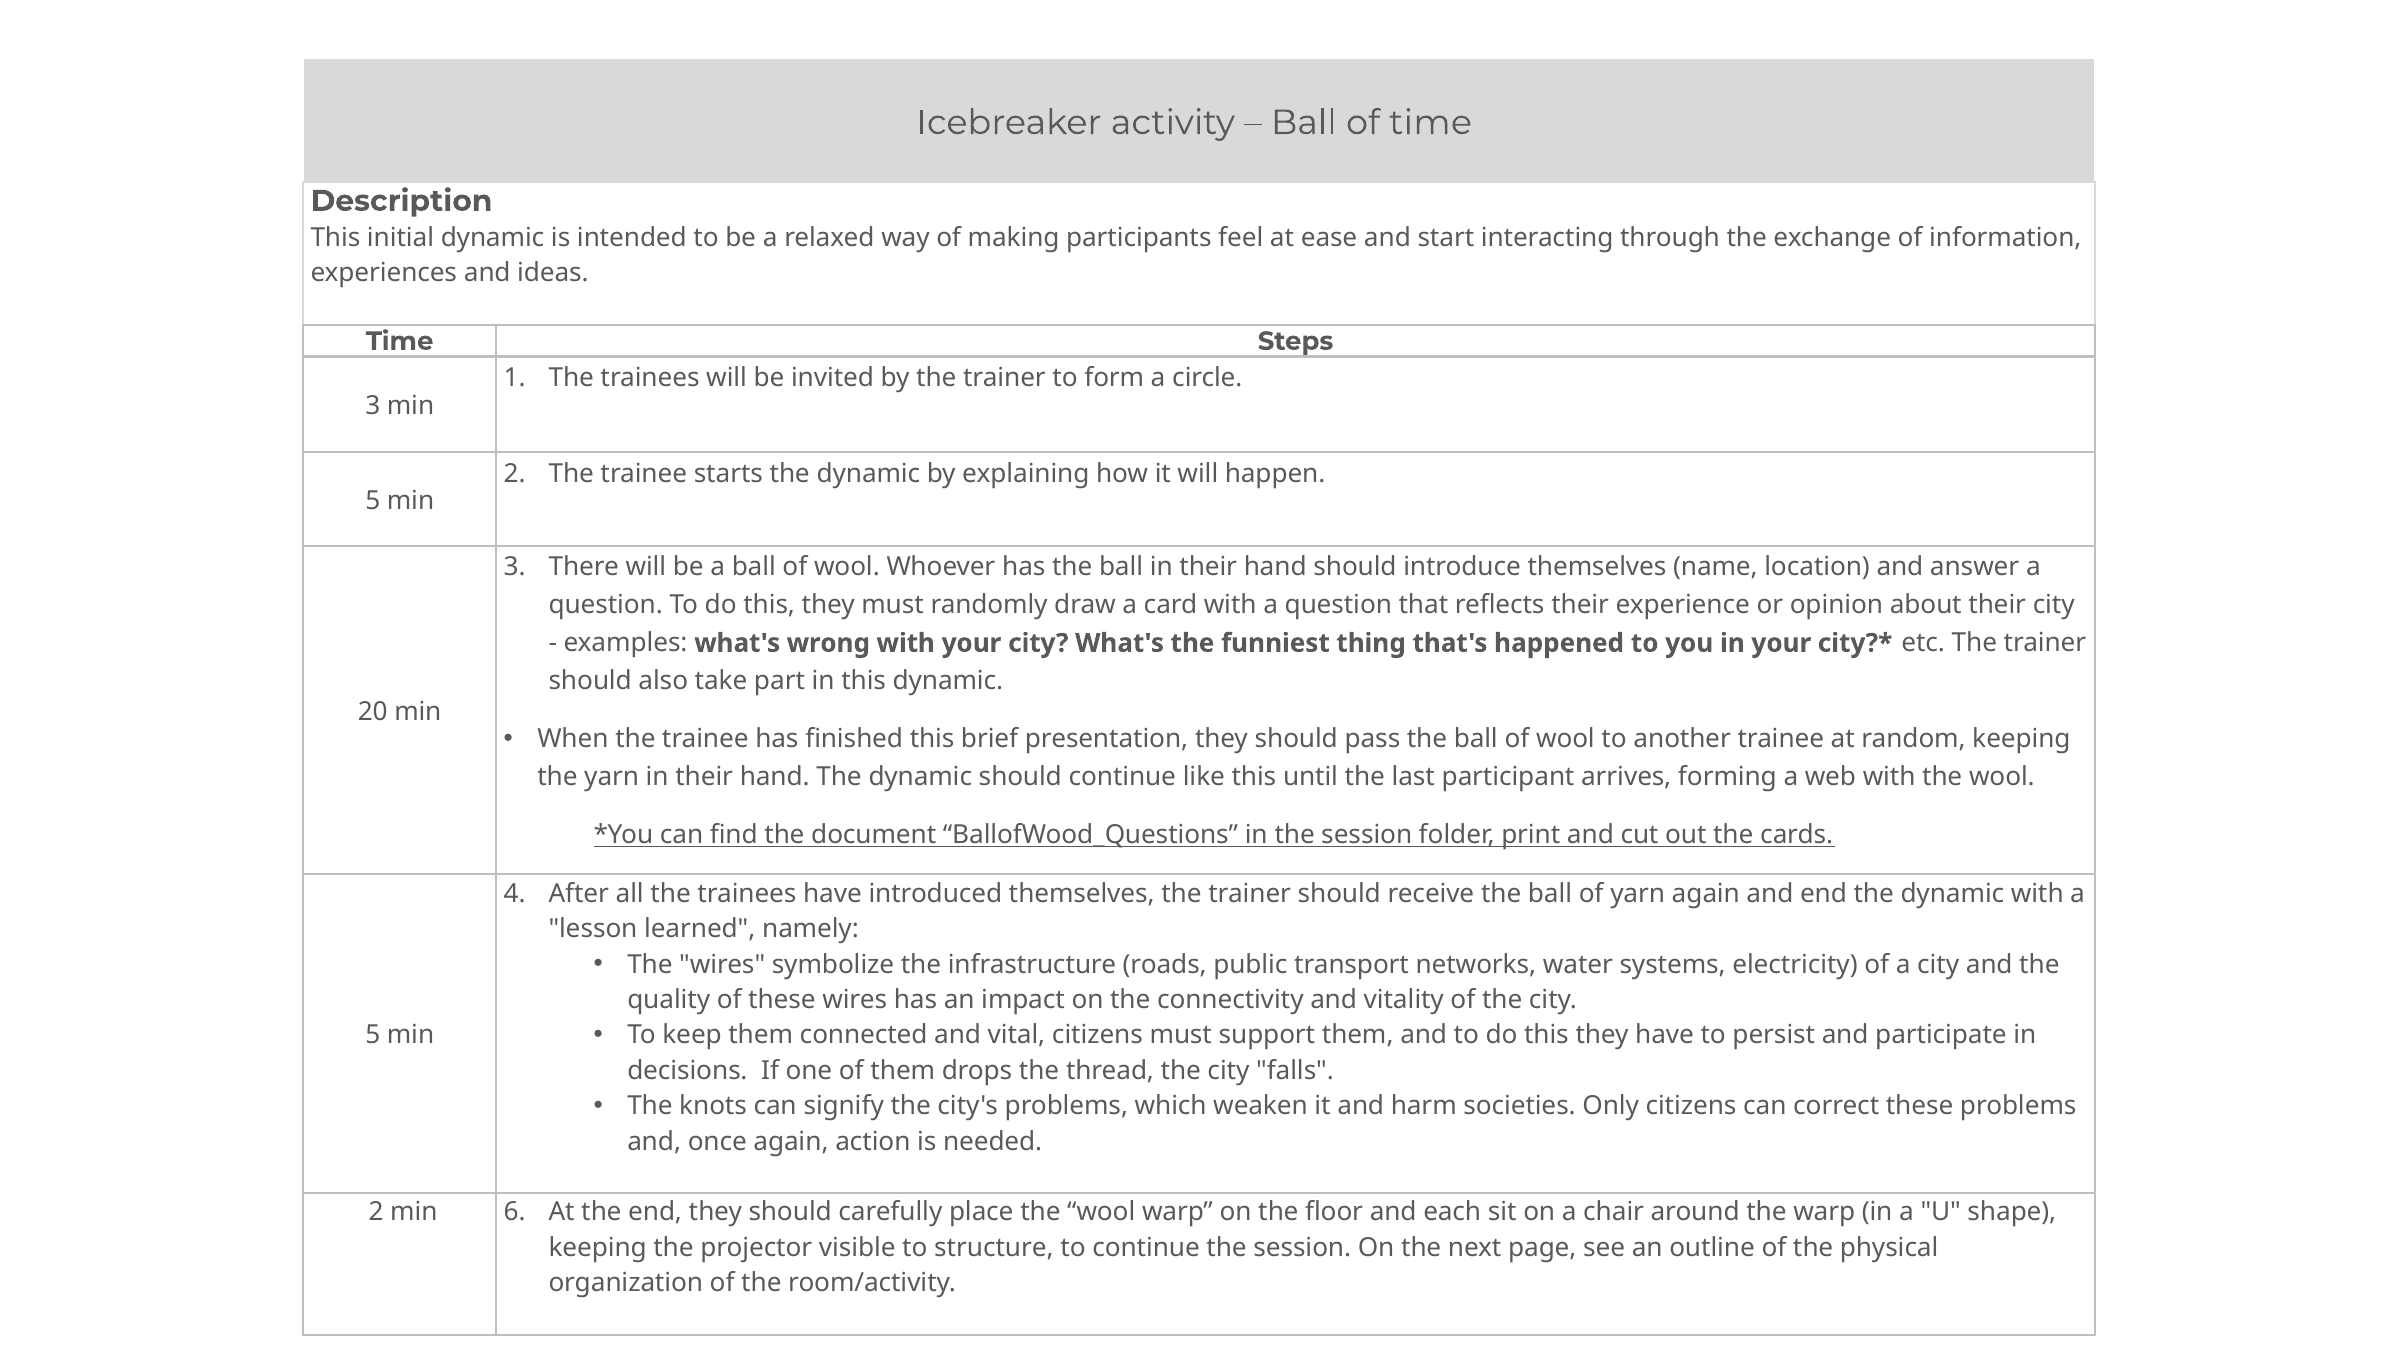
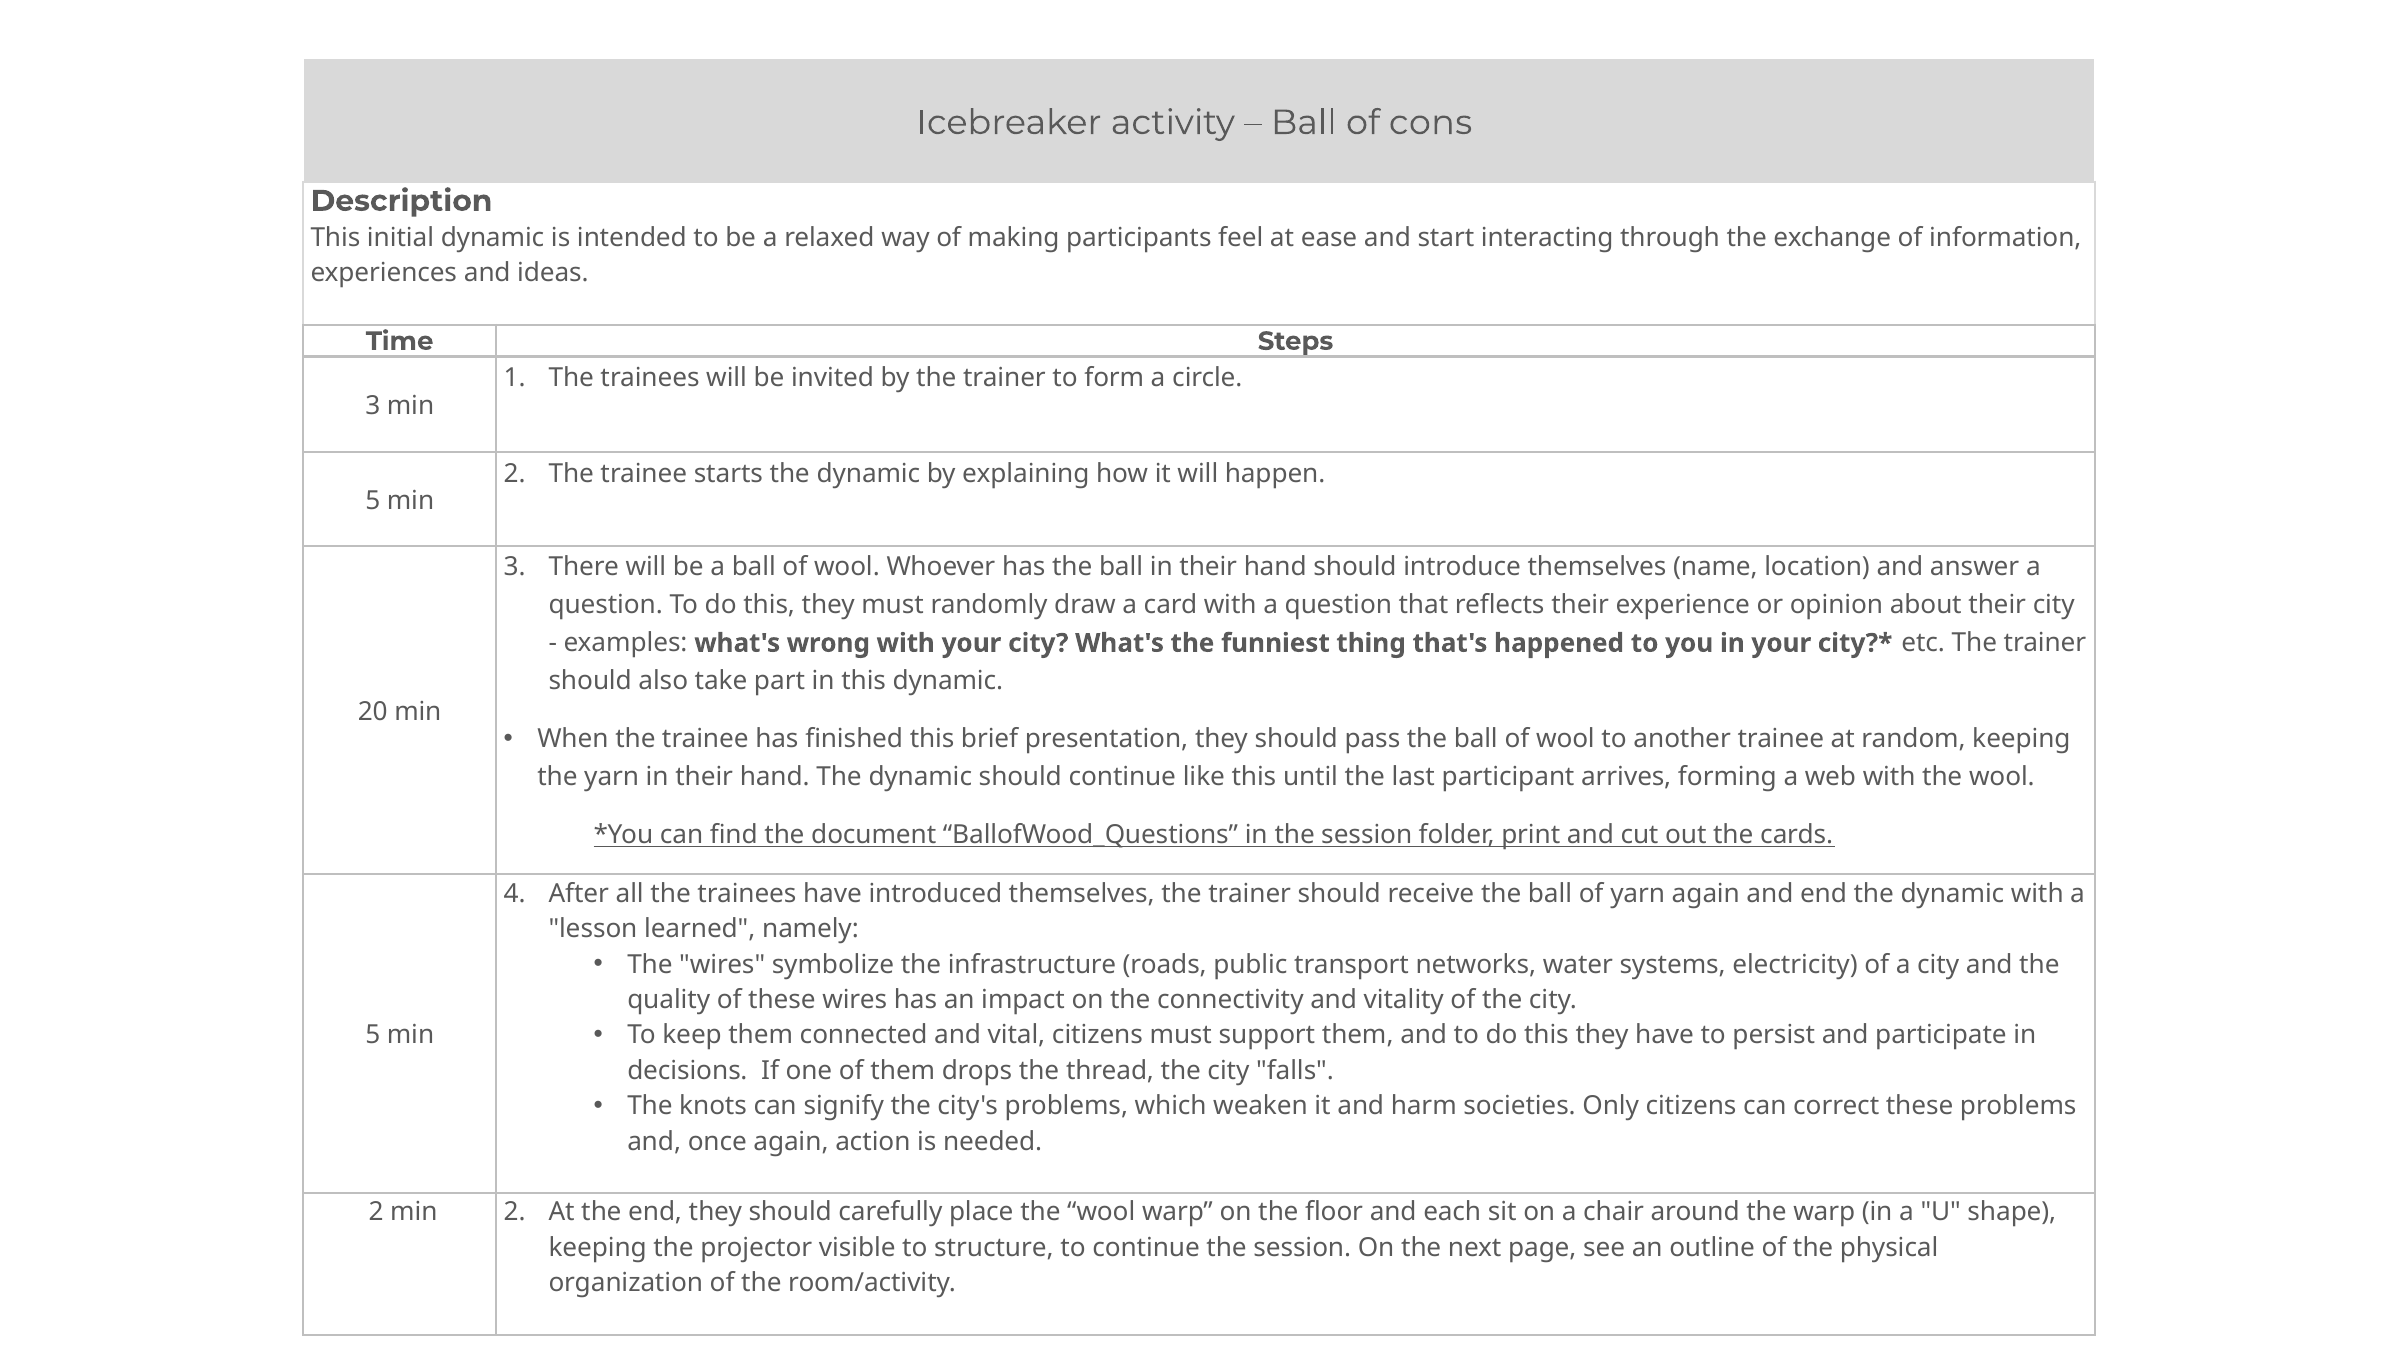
of time: time -> cons
2 min 6: 6 -> 2
